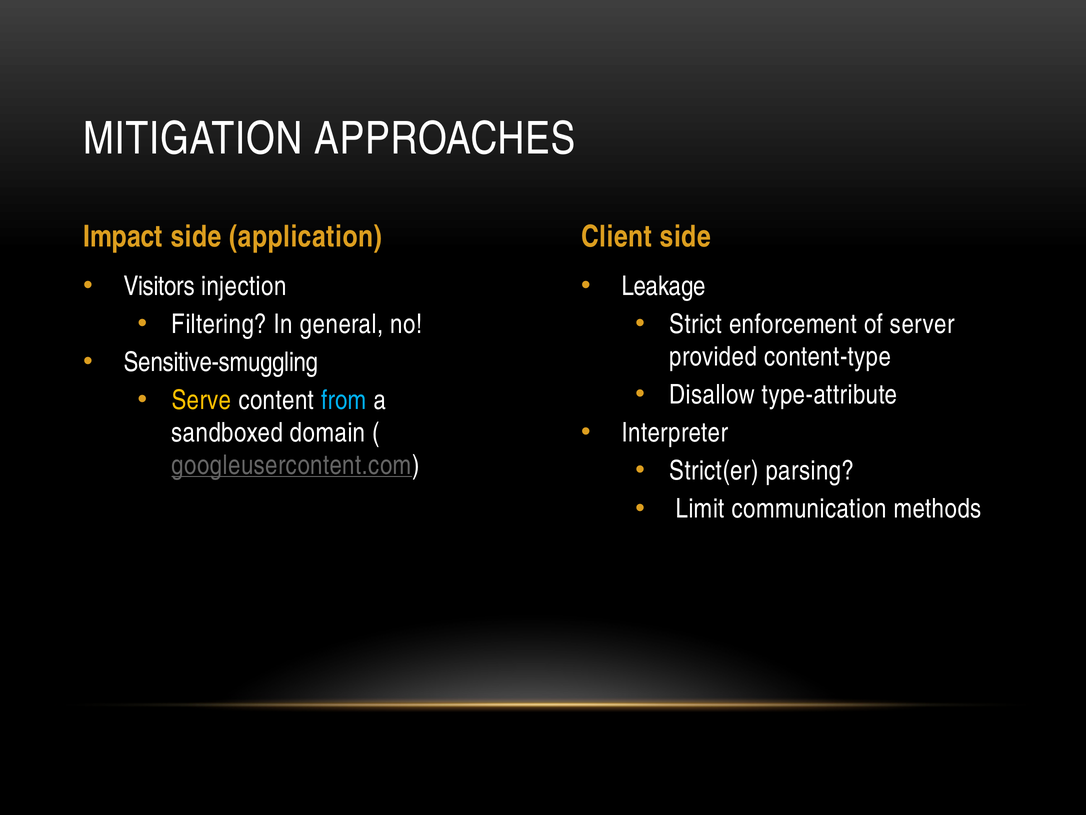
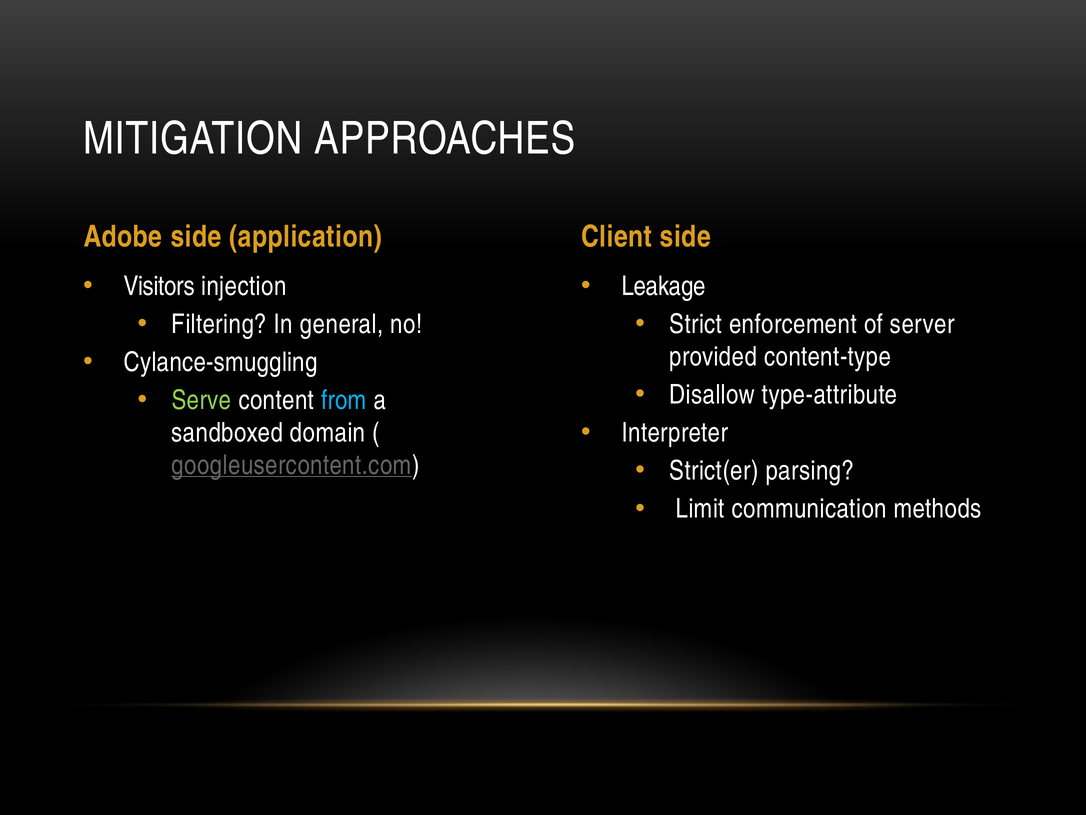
Impact: Impact -> Adobe
Sensitive-smuggling: Sensitive-smuggling -> Cylance-smuggling
Serve colour: yellow -> light green
